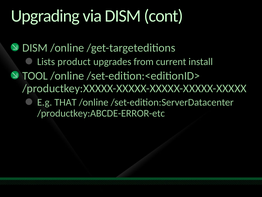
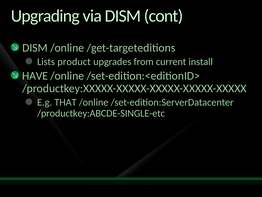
TOOL: TOOL -> HAVE
/productkey:ABCDE-ERROR-etc: /productkey:ABCDE-ERROR-etc -> /productkey:ABCDE-SINGLE-etc
